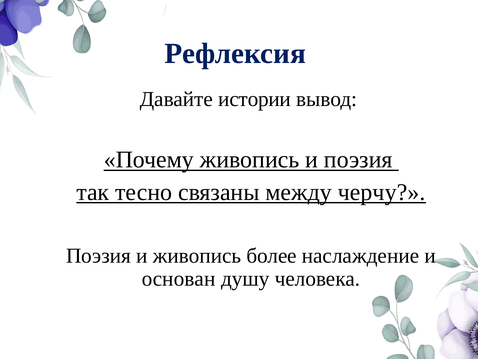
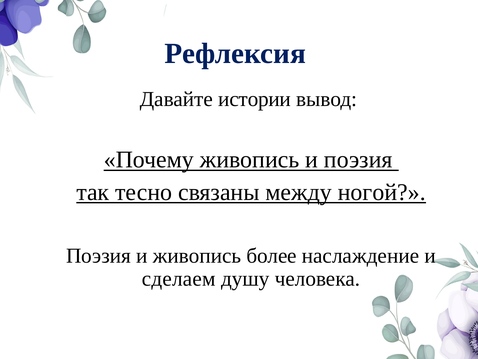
черчу: черчу -> ногой
основан: основан -> сделаем
